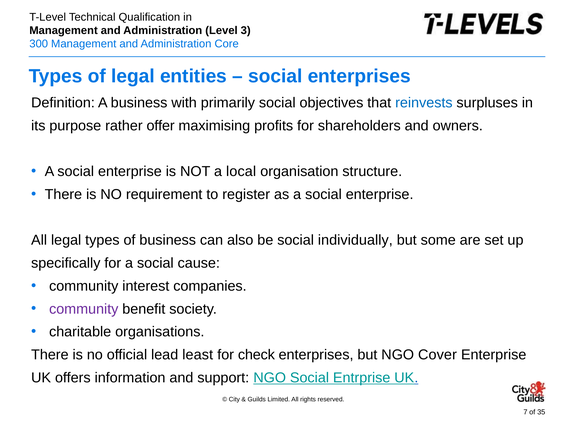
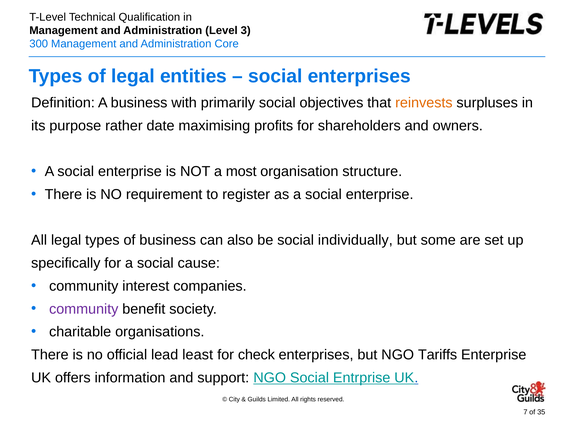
reinvests colour: blue -> orange
offer: offer -> date
local: local -> most
Cover: Cover -> Tariffs
